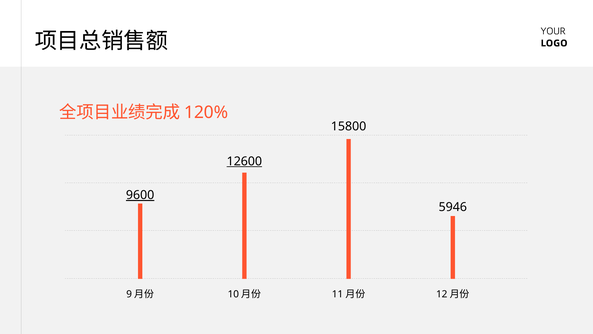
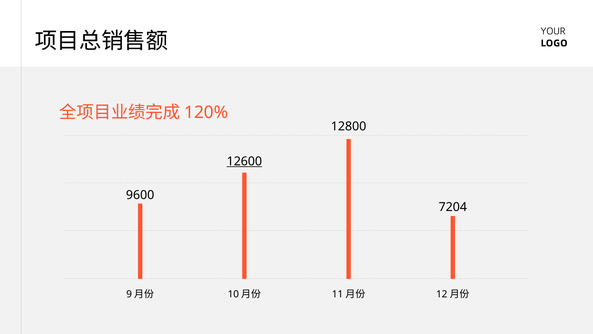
15800: 15800 -> 12800
9600 underline: present -> none
5946: 5946 -> 7204
